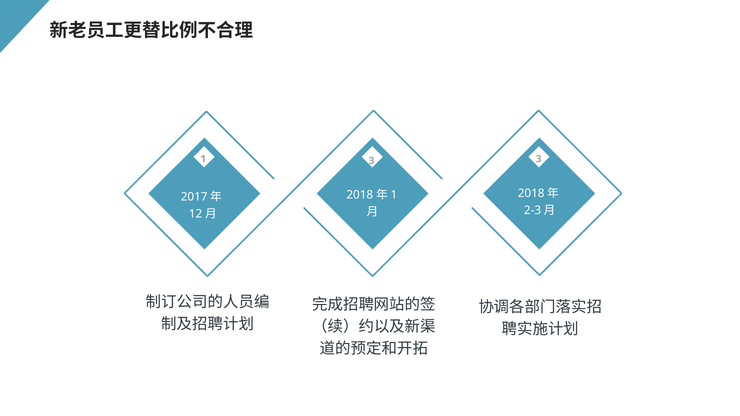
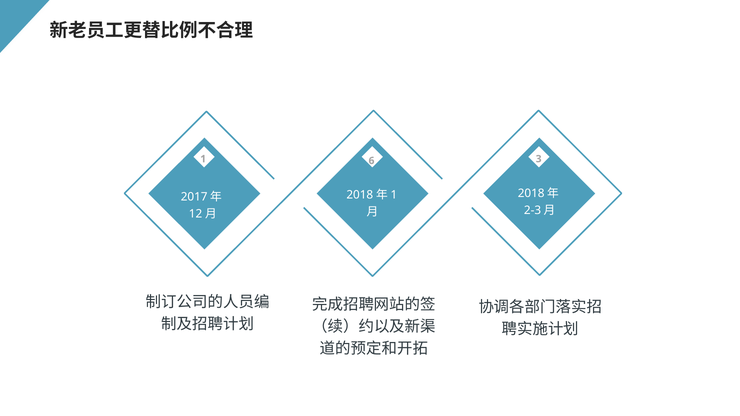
1 3: 3 -> 6
